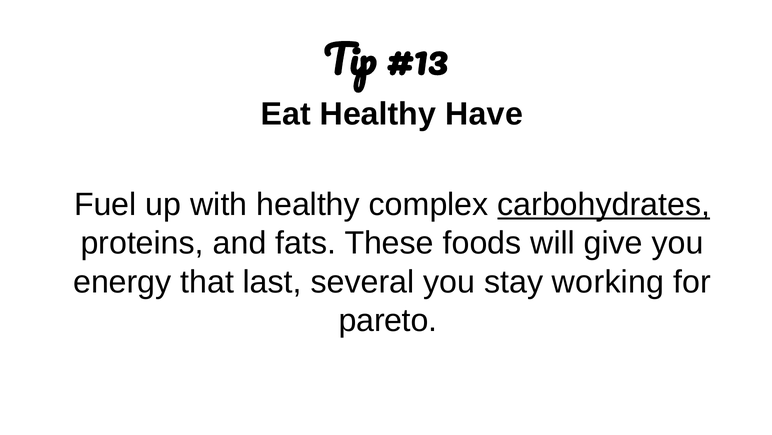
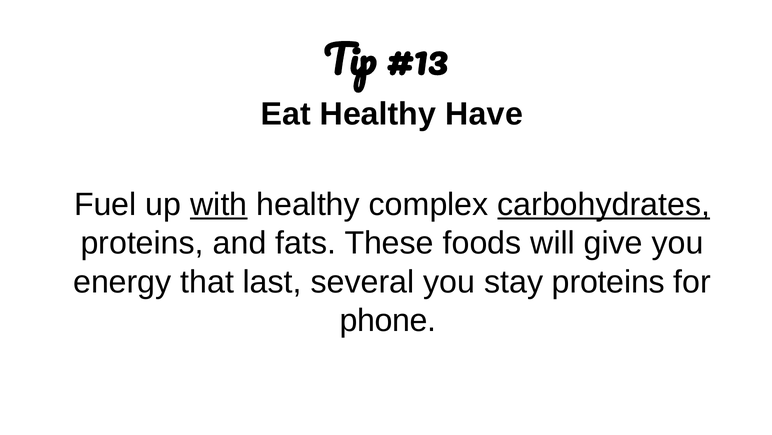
with underline: none -> present
stay working: working -> proteins
pareto: pareto -> phone
